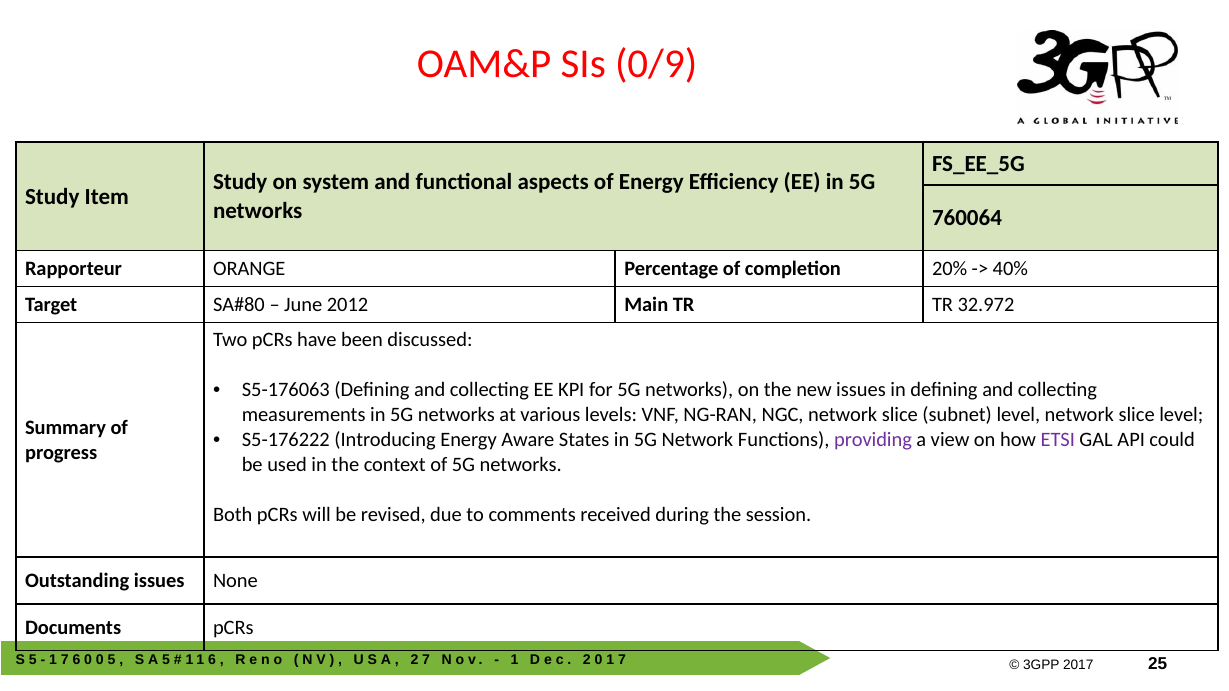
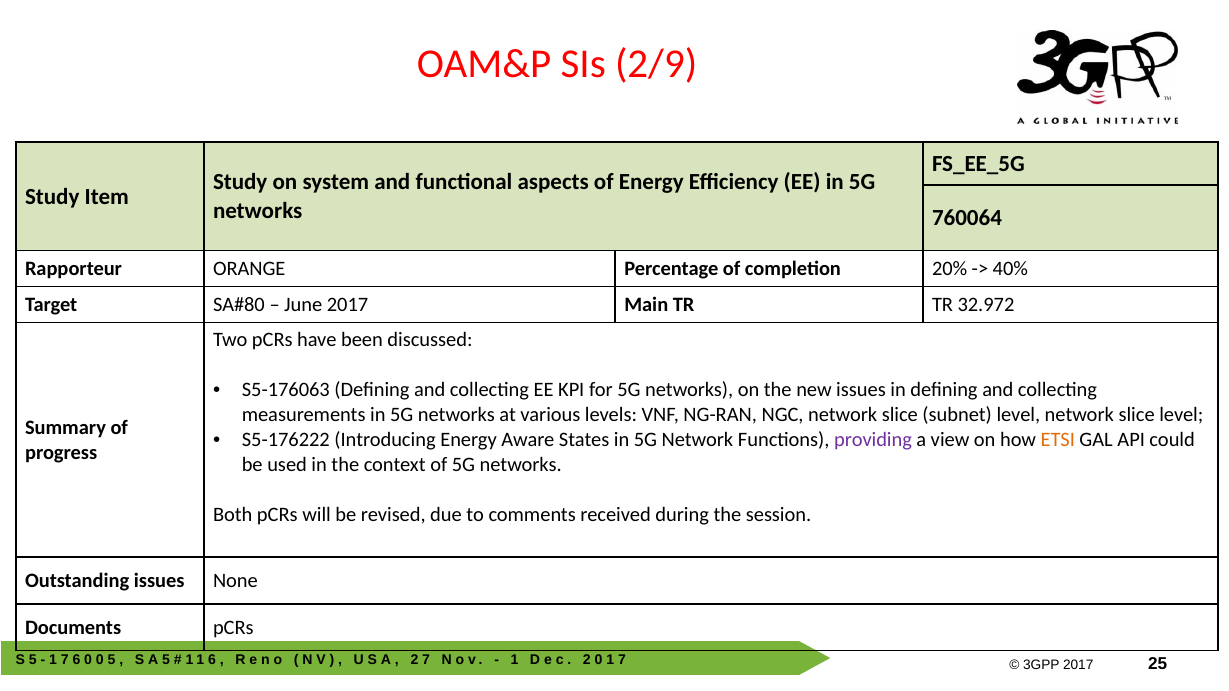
0/9: 0/9 -> 2/9
June 2012: 2012 -> 2017
ETSI colour: purple -> orange
